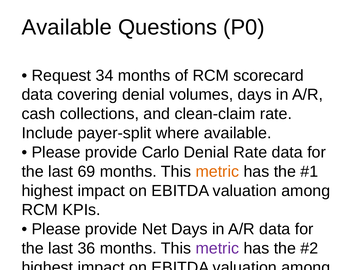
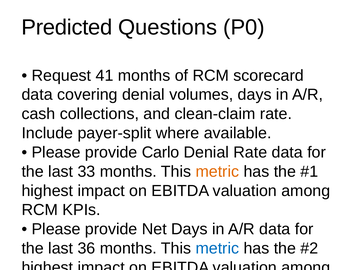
Available at (67, 27): Available -> Predicted
34: 34 -> 41
69: 69 -> 33
metric at (217, 248) colour: purple -> blue
